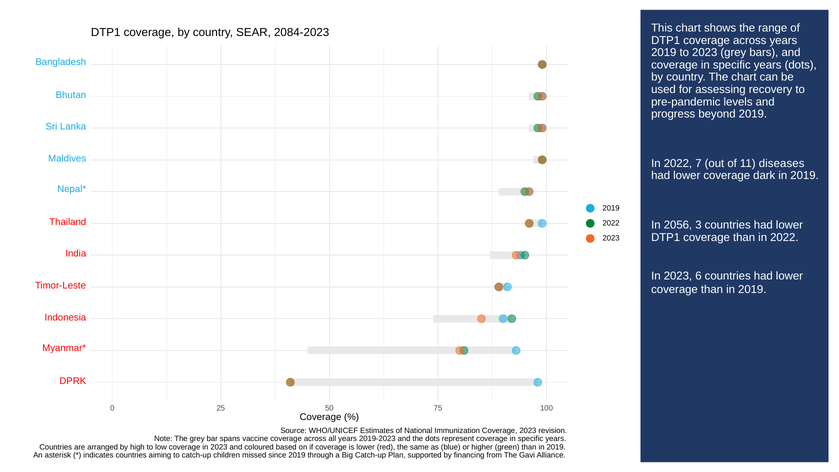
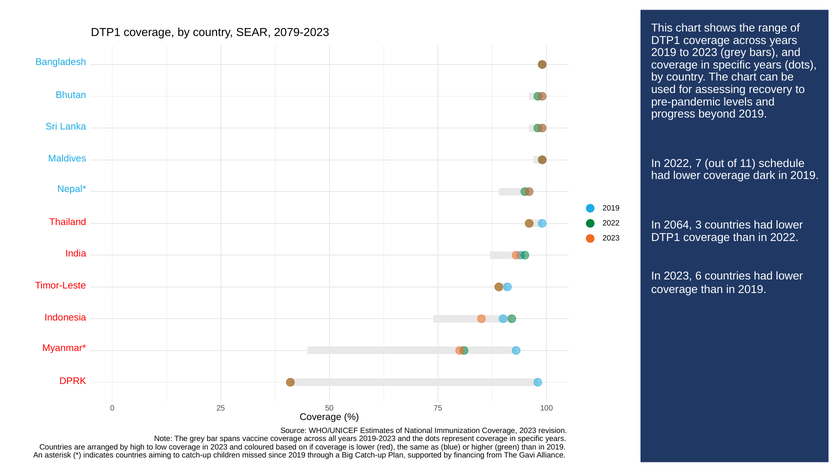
2084-2023: 2084-2023 -> 2079-2023
diseases: diseases -> schedule
2056: 2056 -> 2064
